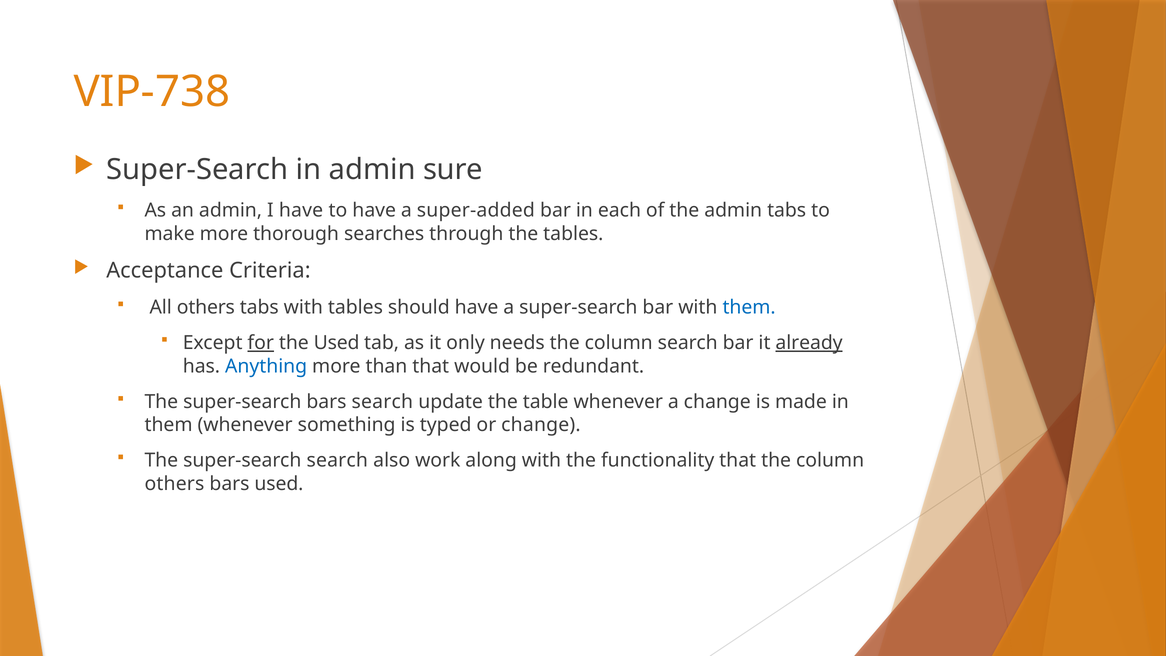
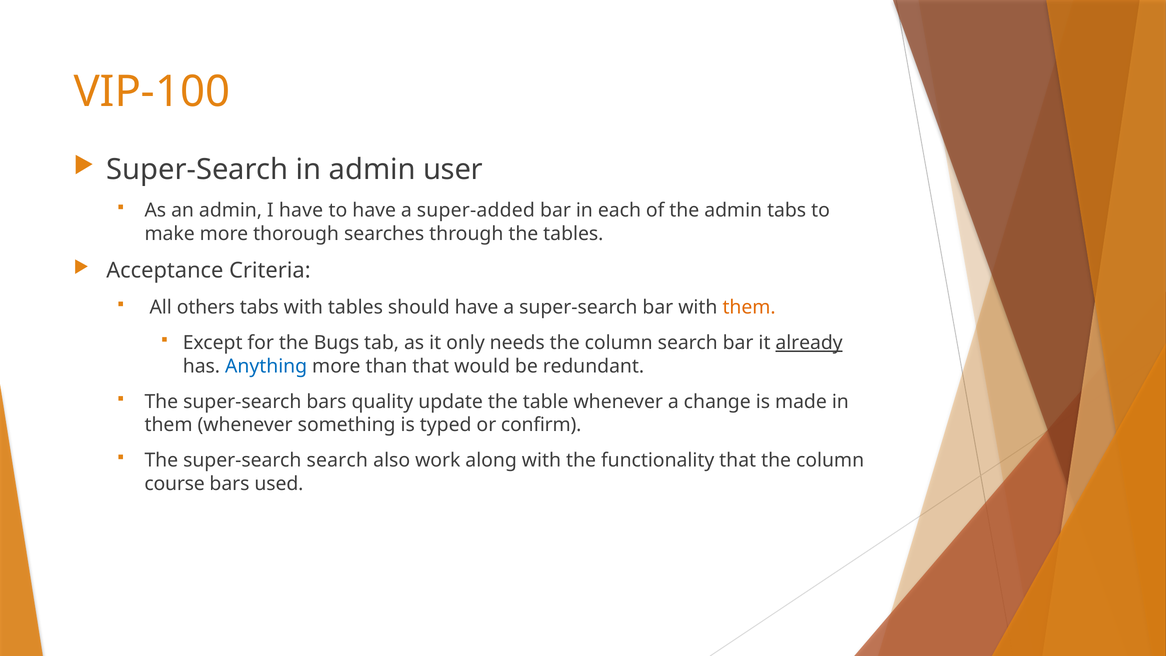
VIP-738: VIP-738 -> VIP-100
sure: sure -> user
them at (749, 307) colour: blue -> orange
for underline: present -> none
the Used: Used -> Bugs
bars search: search -> quality
or change: change -> confirm
others at (174, 484): others -> course
